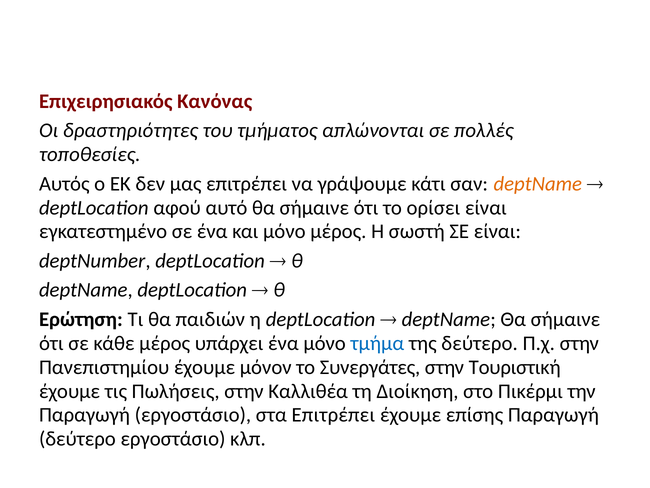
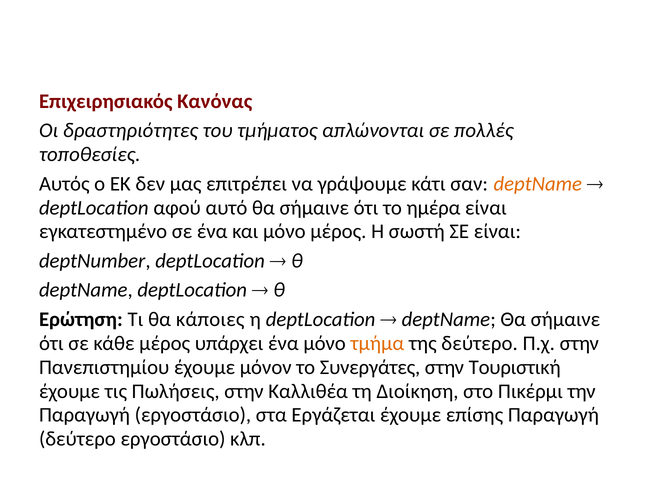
ορίσει: ορίσει -> ημέρα
παιδιών: παιδιών -> κάποιες
τμήμα colour: blue -> orange
στα Επιτρέπει: Επιτρέπει -> Εργάζεται
